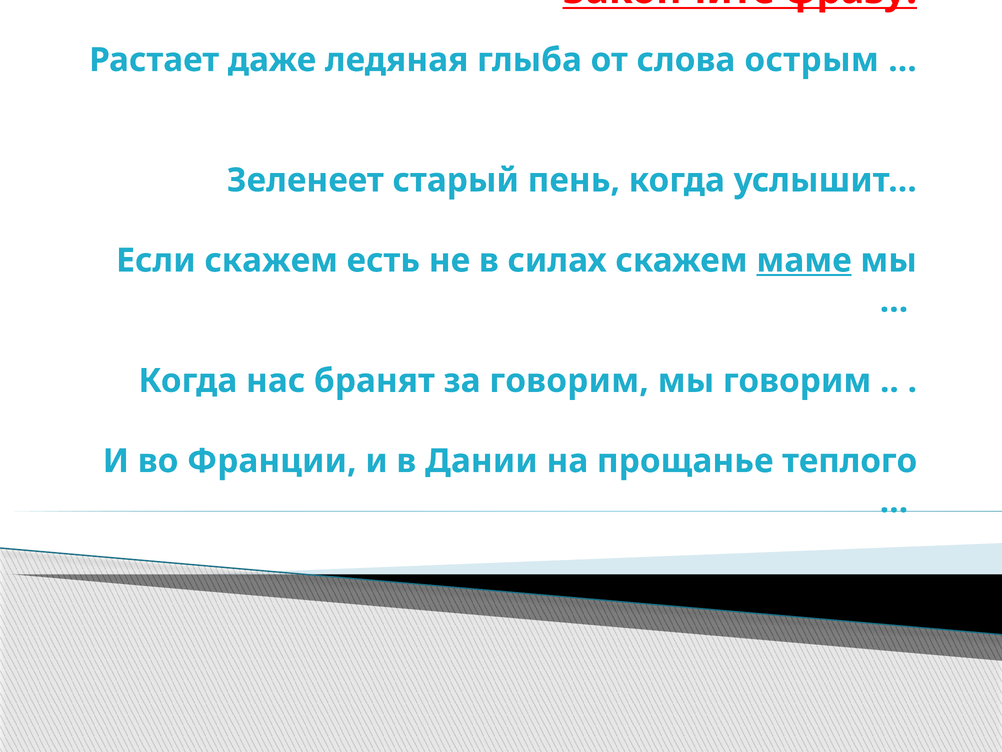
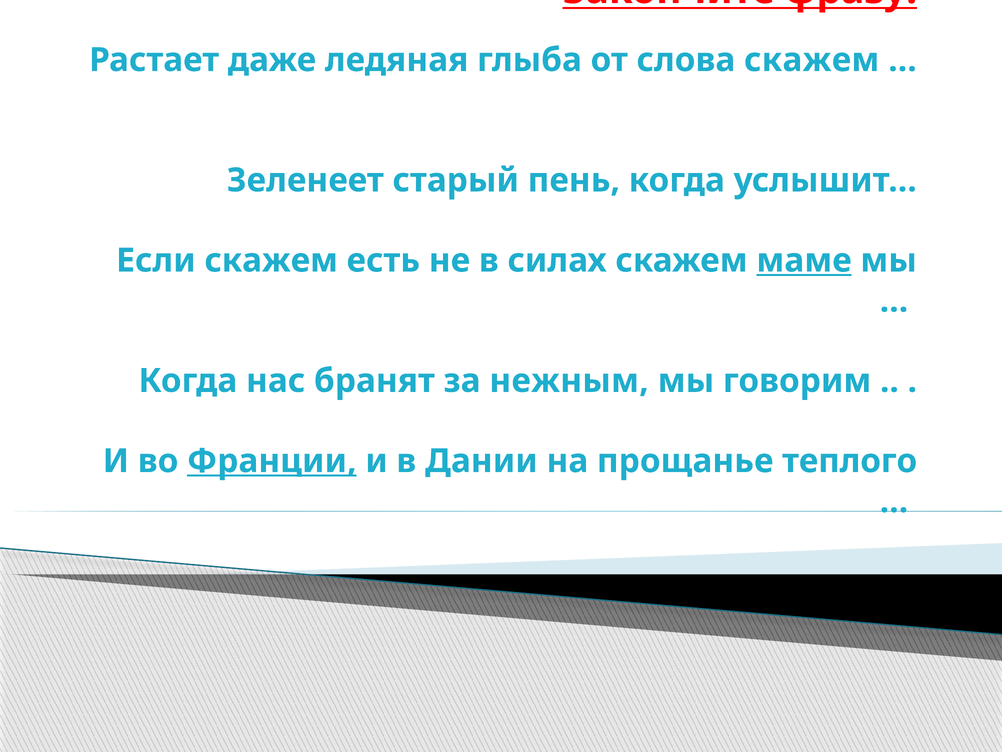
слова острым: острым -> скажем
за говорим: говорим -> нежным
Франции underline: none -> present
